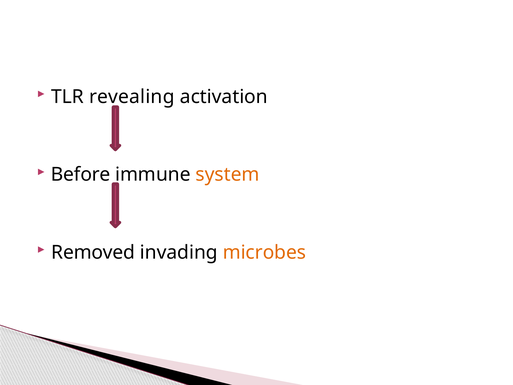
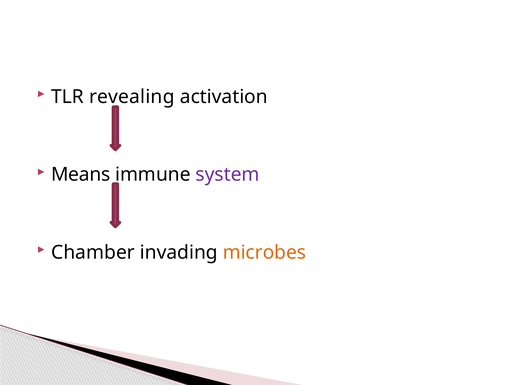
Before: Before -> Means
system colour: orange -> purple
Removed: Removed -> Chamber
